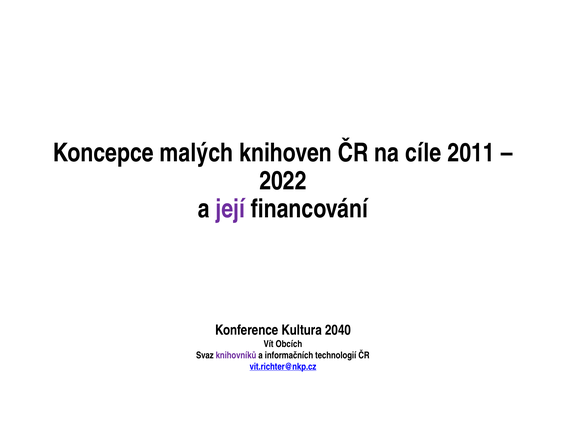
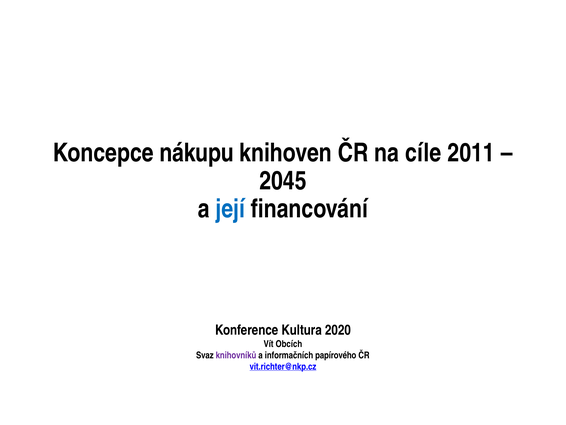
malých: malých -> nákupu
2022: 2022 -> 2045
její colour: purple -> blue
2040: 2040 -> 2020
technologií: technologií -> papírového
